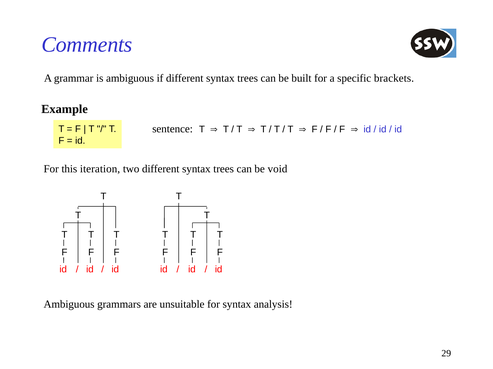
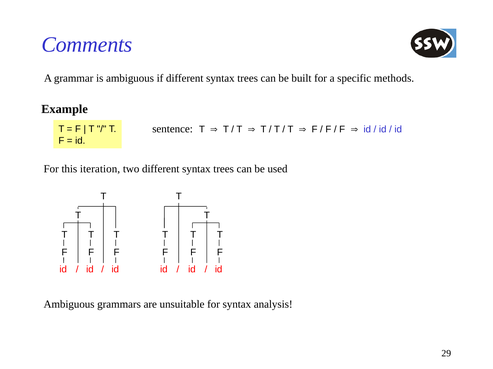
brackets: brackets -> methods
void: void -> used
